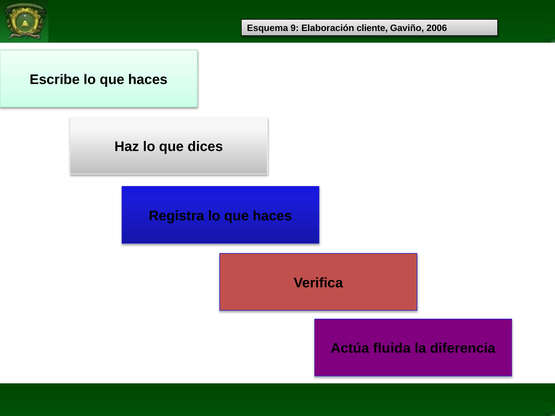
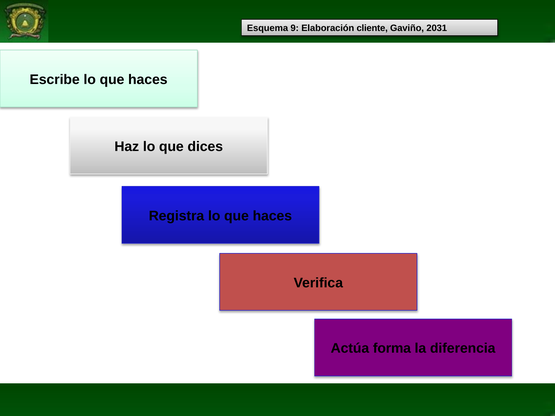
2006: 2006 -> 2031
fluida: fluida -> forma
